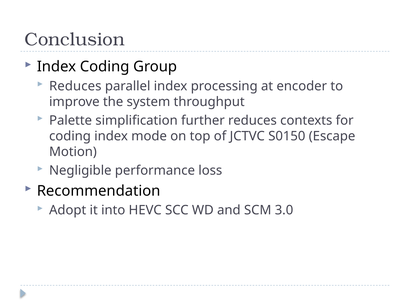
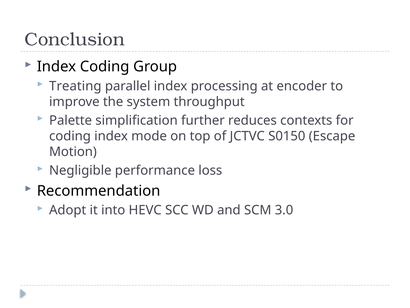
Reduces at (75, 86): Reduces -> Treating
